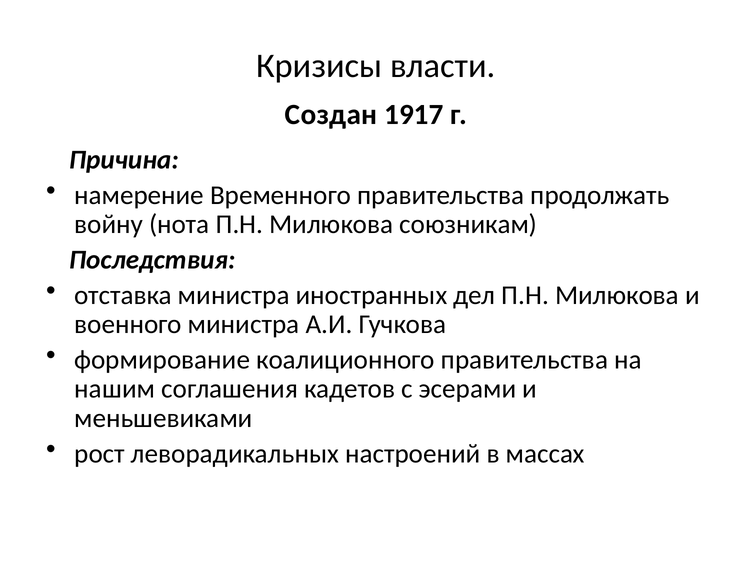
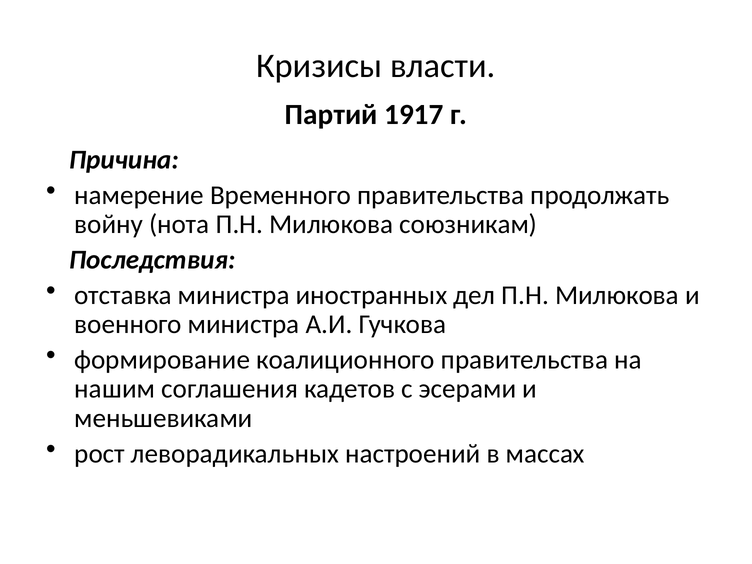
Создан: Создан -> Партий
